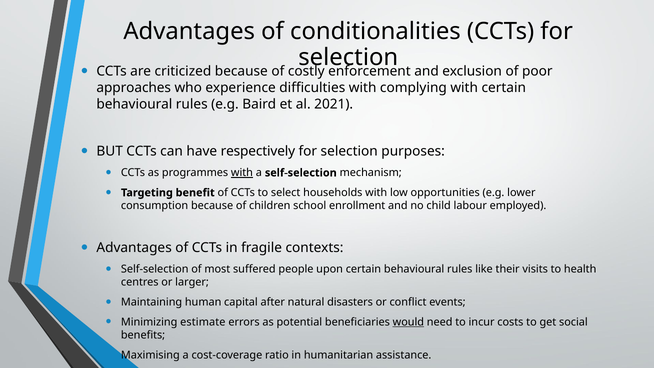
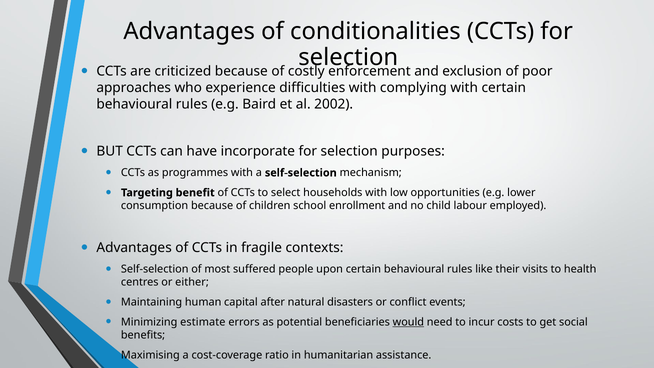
2021: 2021 -> 2002
respectively: respectively -> incorporate
with at (242, 173) underline: present -> none
larger: larger -> either
